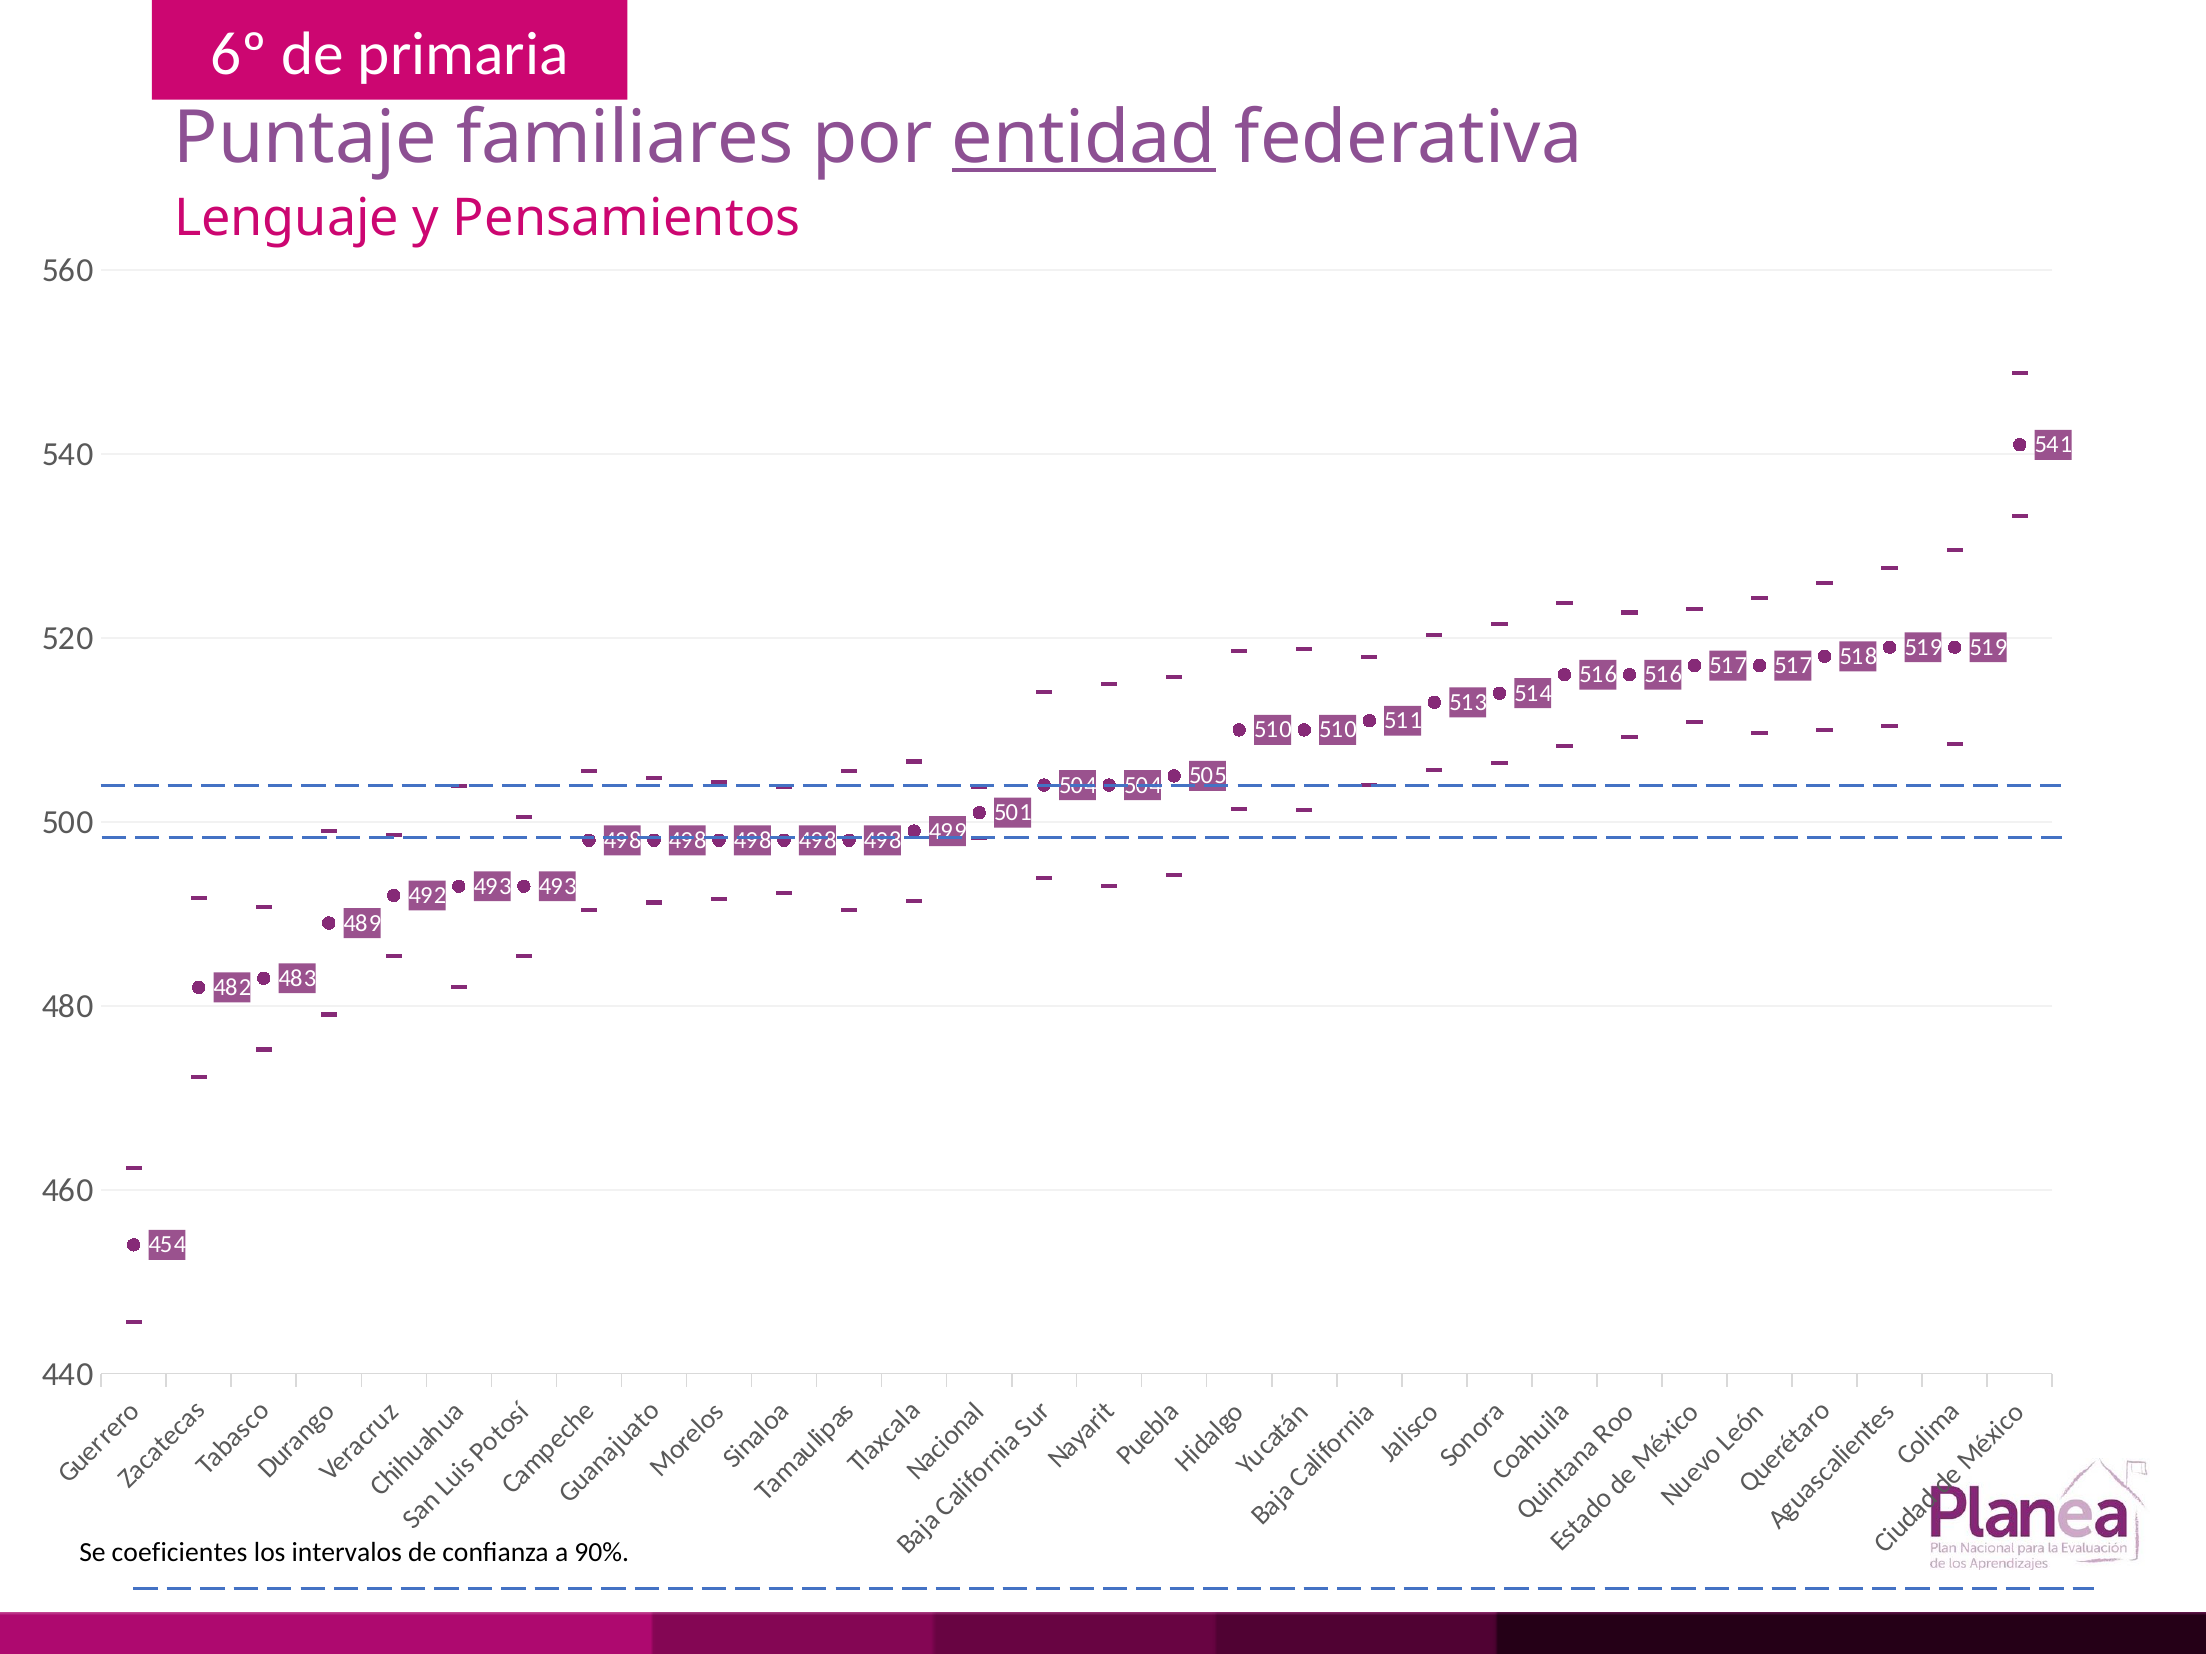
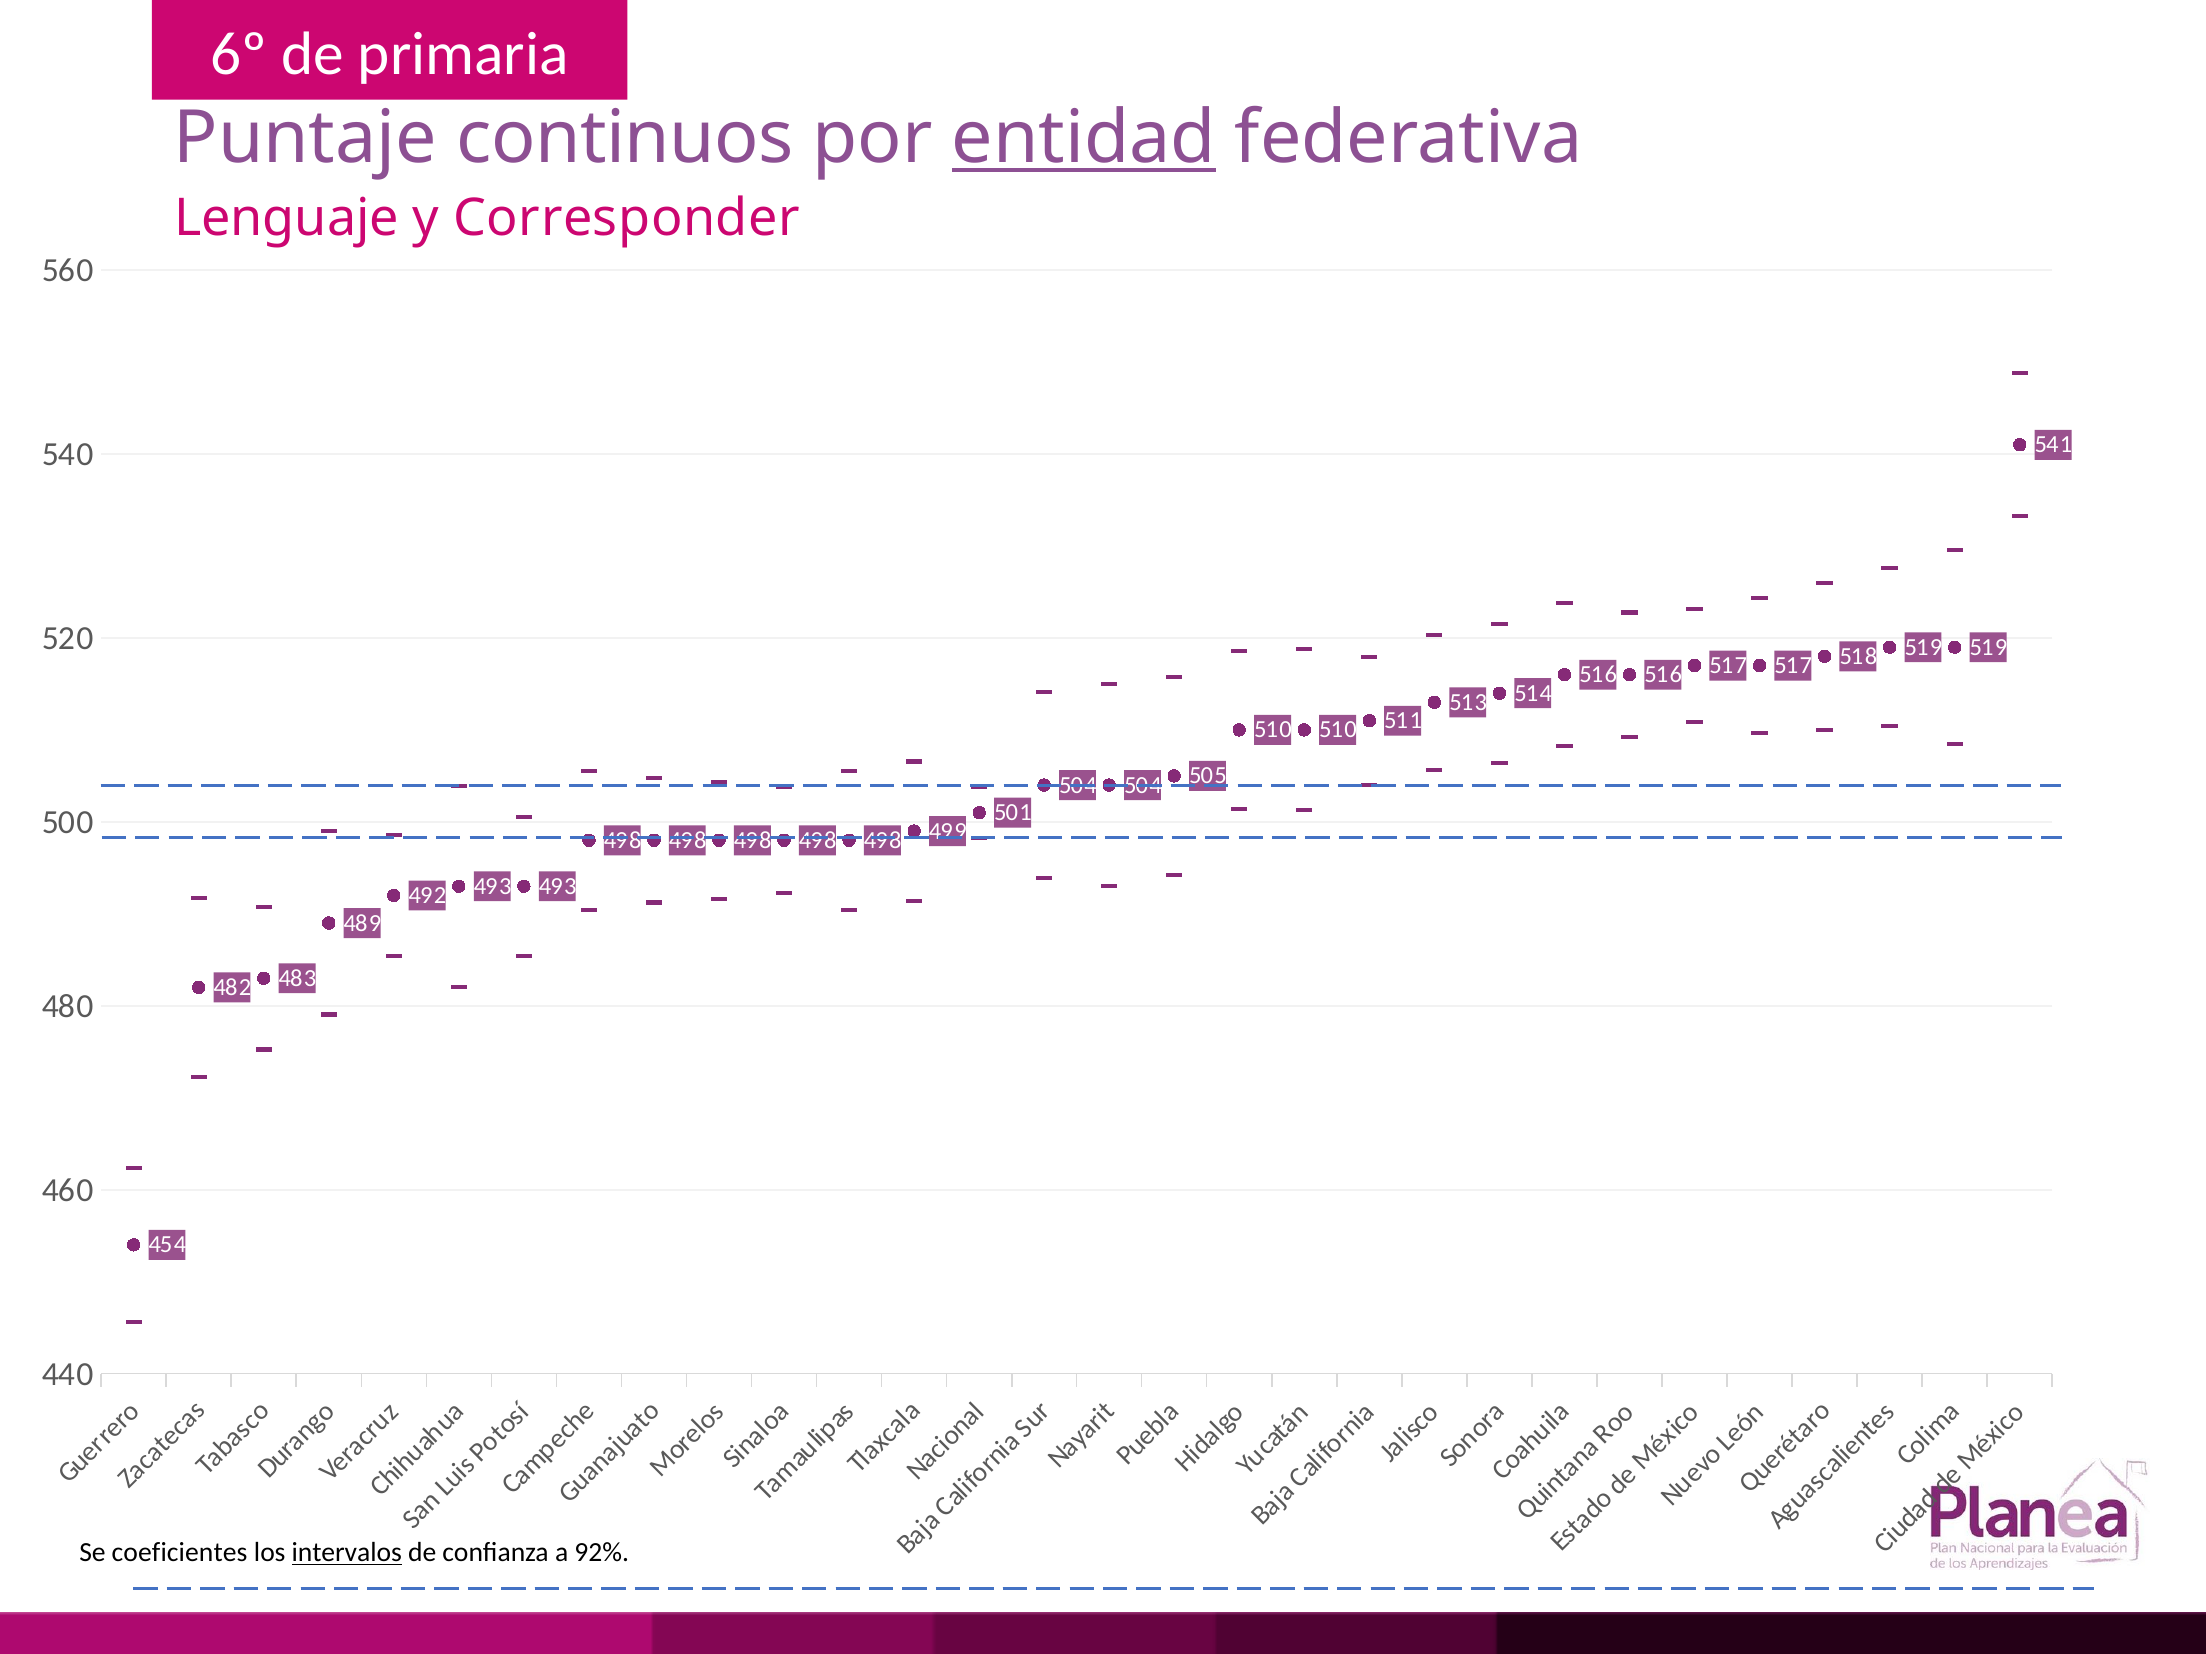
familiares: familiares -> continuos
Pensamientos: Pensamientos -> Corresponder
intervalos underline: none -> present
90%: 90% -> 92%
